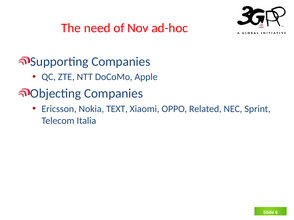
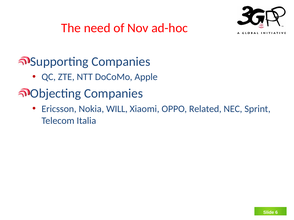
TEXT: TEXT -> WILL
